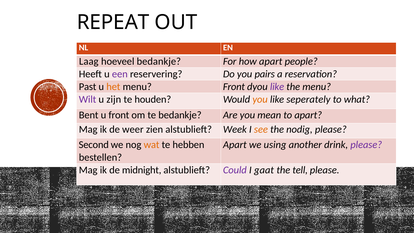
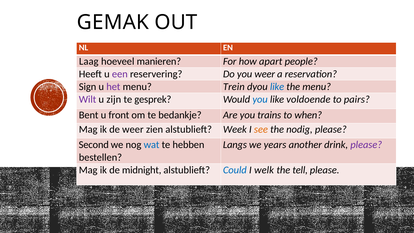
REPEAT: REPEAT -> GEMAK
hoeveel bedankje: bedankje -> manieren
you pairs: pairs -> weer
Past: Past -> Sign
het colour: orange -> purple
menu Front: Front -> Trein
like at (277, 87) colour: purple -> blue
houden: houden -> gesprek
you at (260, 99) colour: orange -> blue
seperately: seperately -> voldoende
what: what -> pairs
mean: mean -> trains
to apart: apart -> when
wat colour: orange -> blue
Apart at (235, 145): Apart -> Langs
using: using -> years
Could colour: purple -> blue
gaat: gaat -> welk
